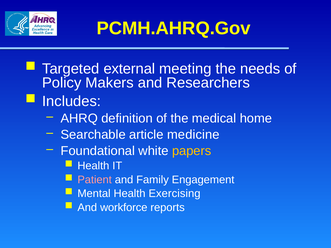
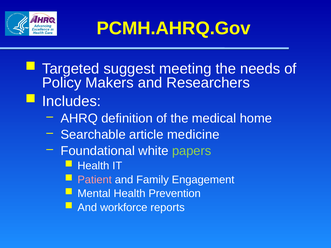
external: external -> suggest
papers colour: yellow -> light green
Exercising: Exercising -> Prevention
